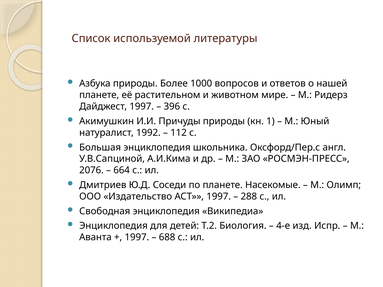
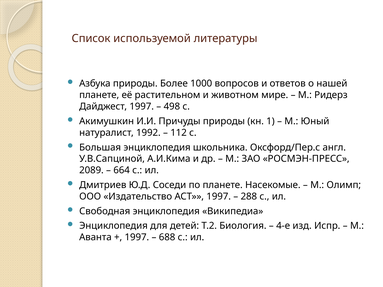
396: 396 -> 498
2076: 2076 -> 2089
